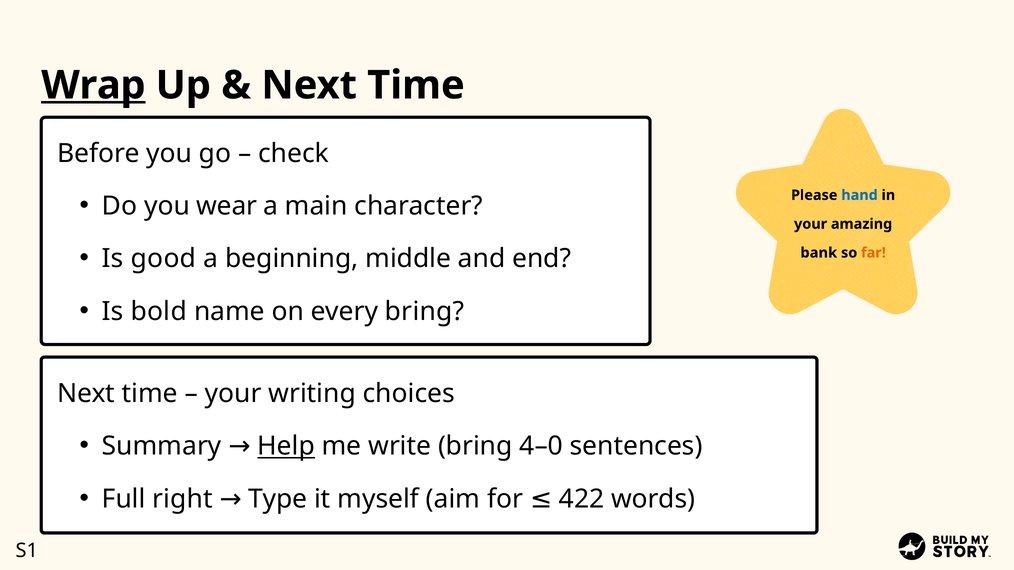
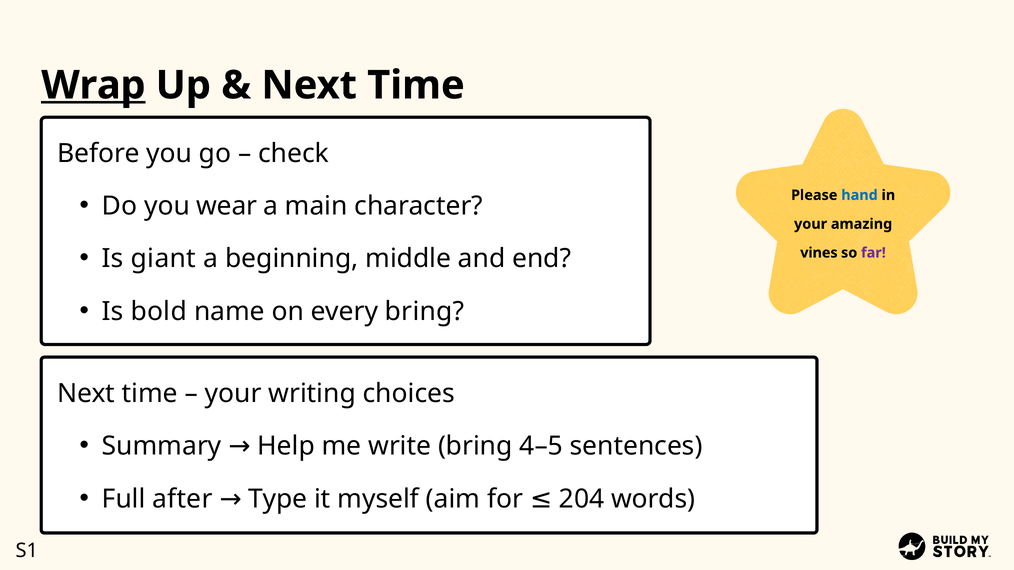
good: good -> giant
bank: bank -> vines
far colour: orange -> purple
Help underline: present -> none
4–0: 4–0 -> 4–5
right: right -> after
422: 422 -> 204
